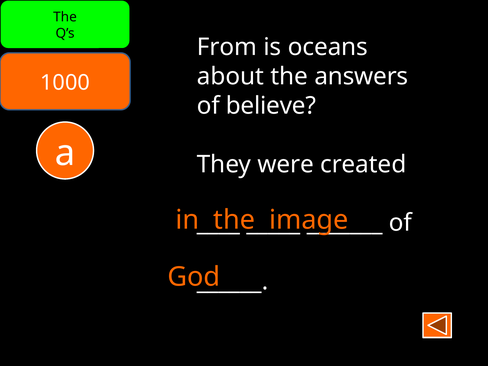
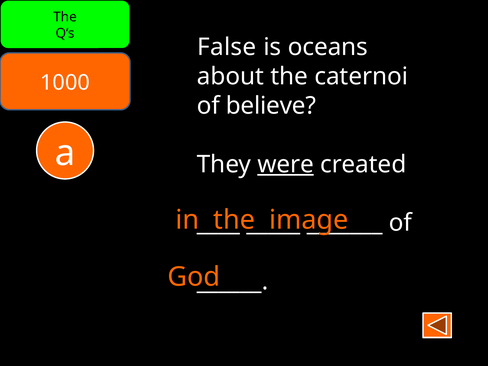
From: From -> False
answers: answers -> caternoi
were underline: none -> present
